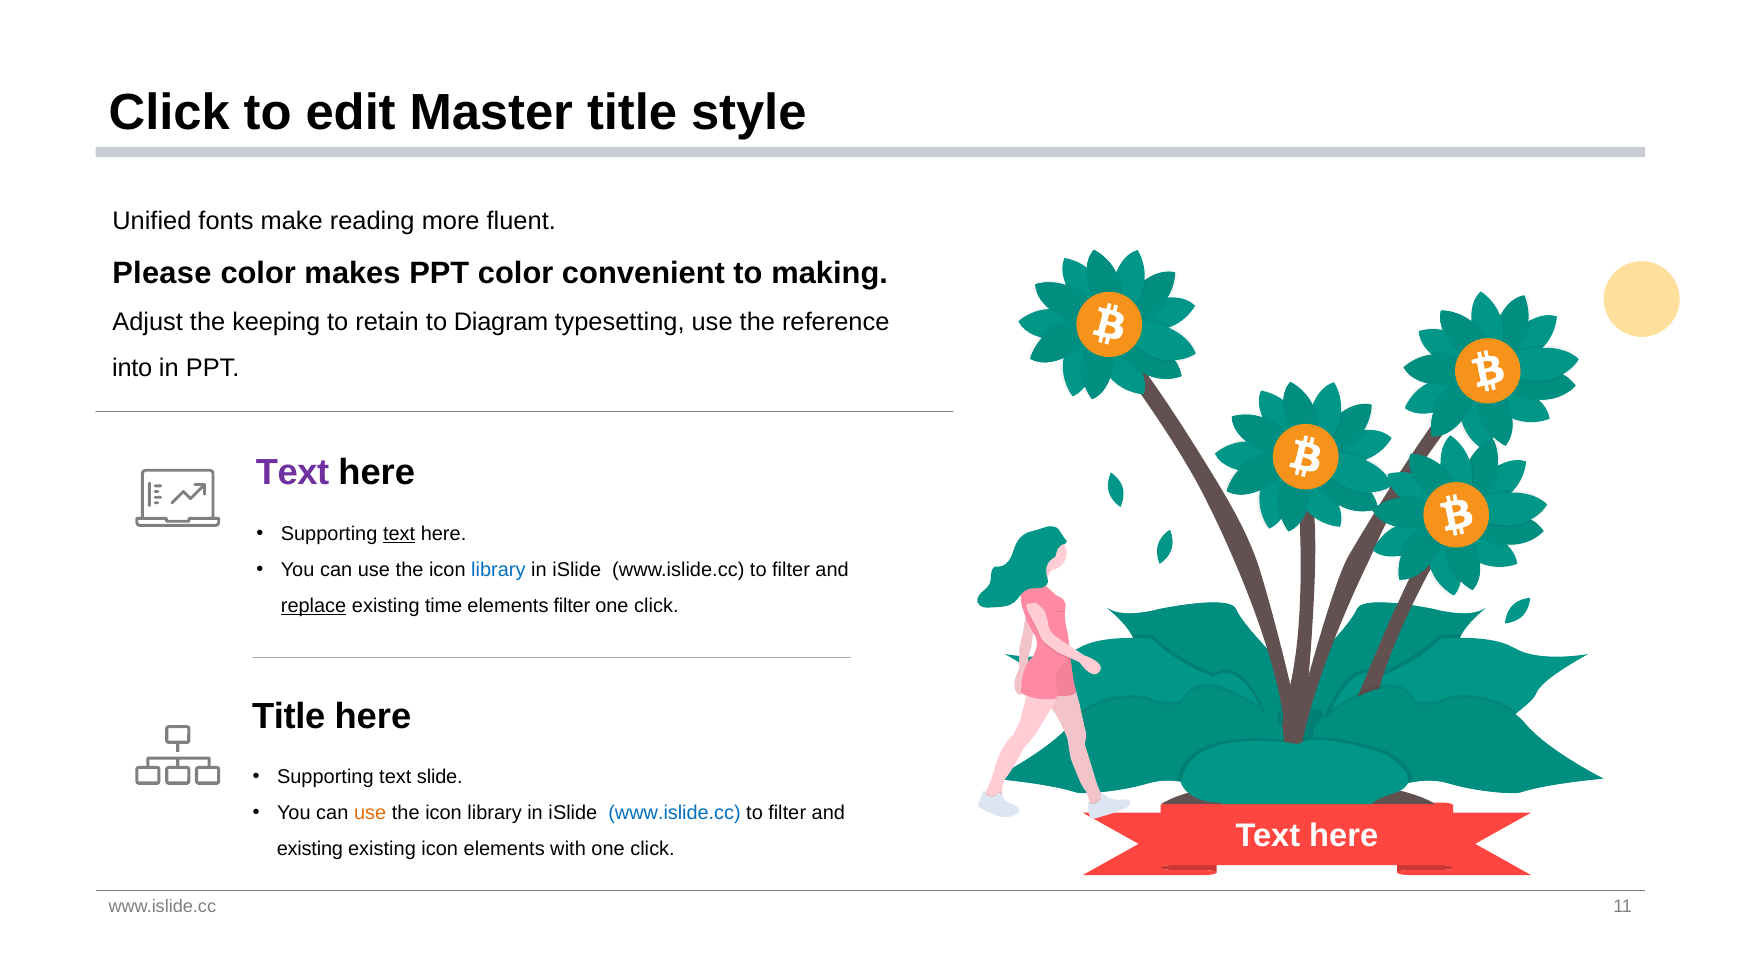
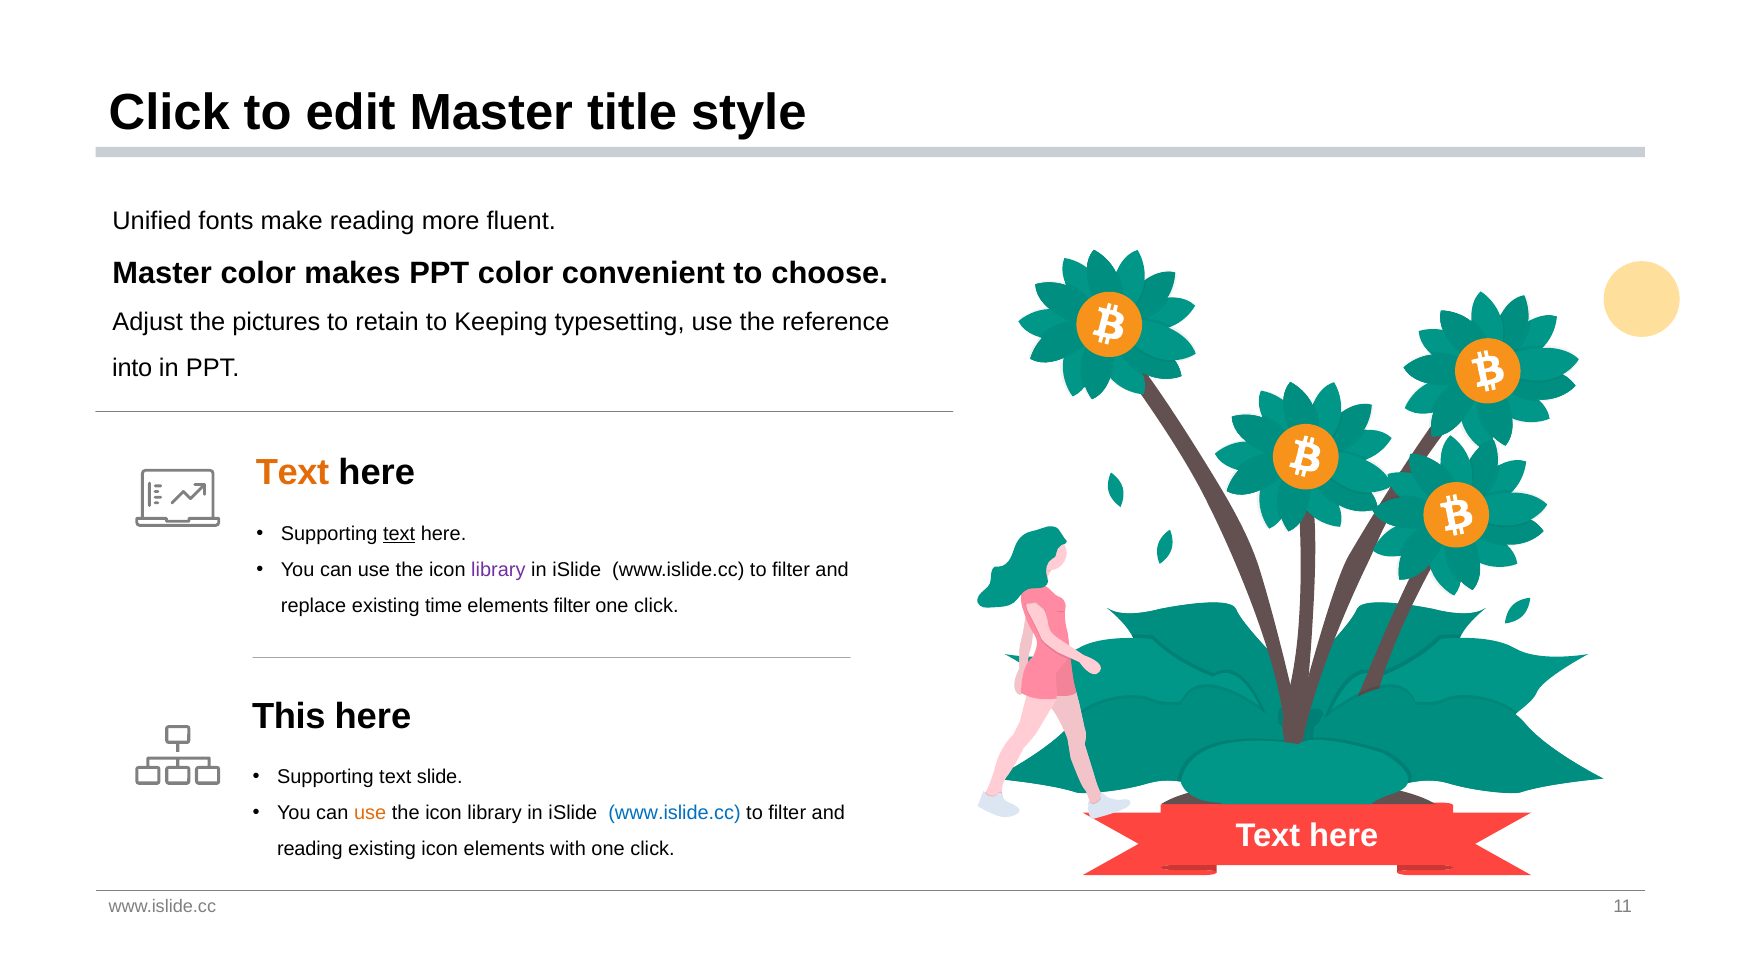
Please at (162, 274): Please -> Master
making: making -> choose
keeping: keeping -> pictures
Diagram: Diagram -> Keeping
Text at (293, 473) colour: purple -> orange
library at (498, 570) colour: blue -> purple
replace underline: present -> none
Title at (289, 717): Title -> This
existing at (310, 849): existing -> reading
